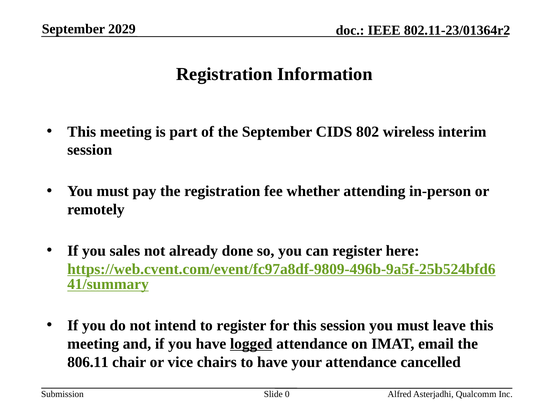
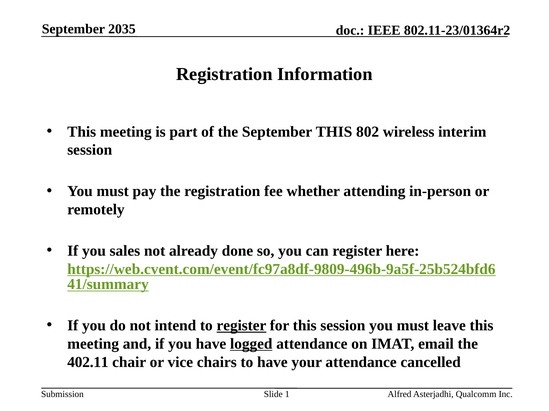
2029: 2029 -> 2035
September CIDS: CIDS -> THIS
register at (241, 326) underline: none -> present
806.11: 806.11 -> 402.11
0: 0 -> 1
